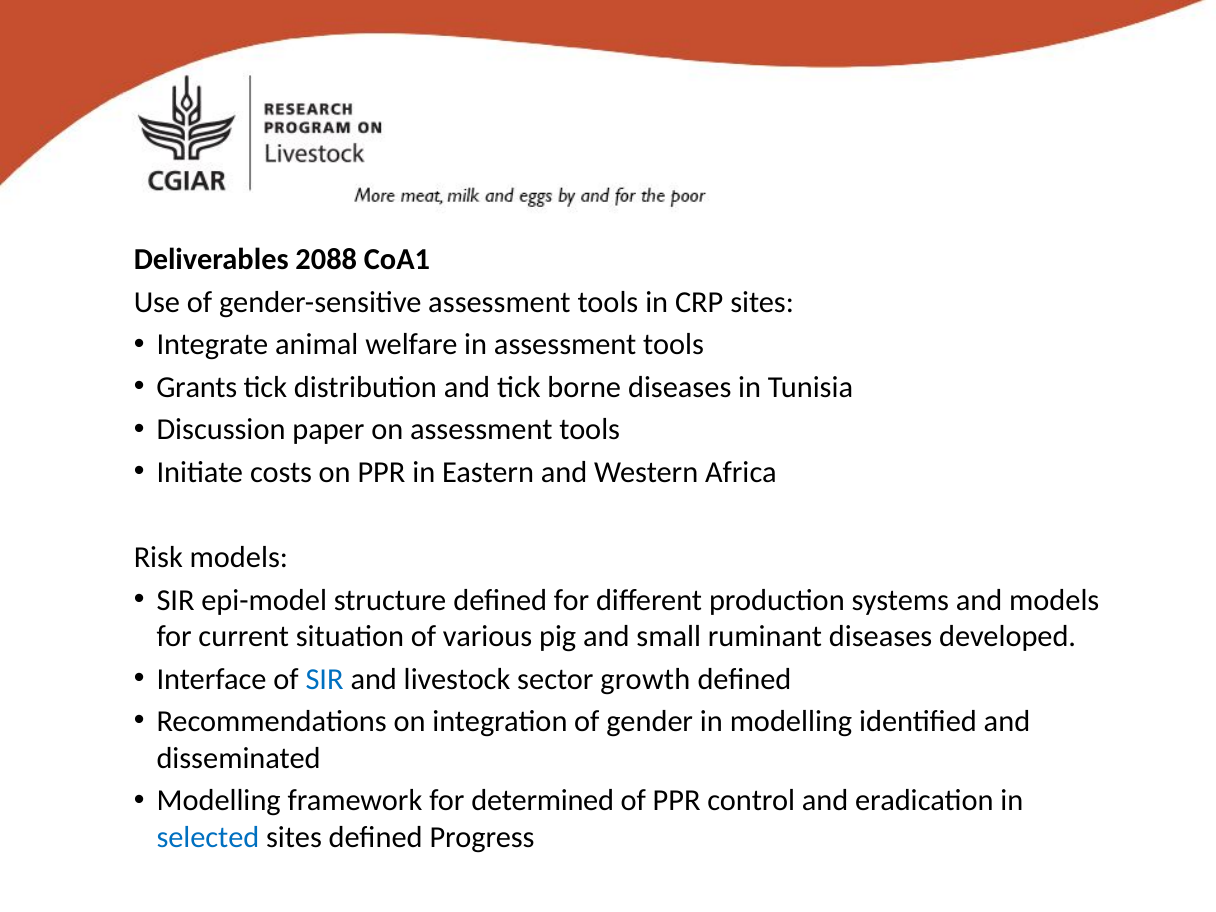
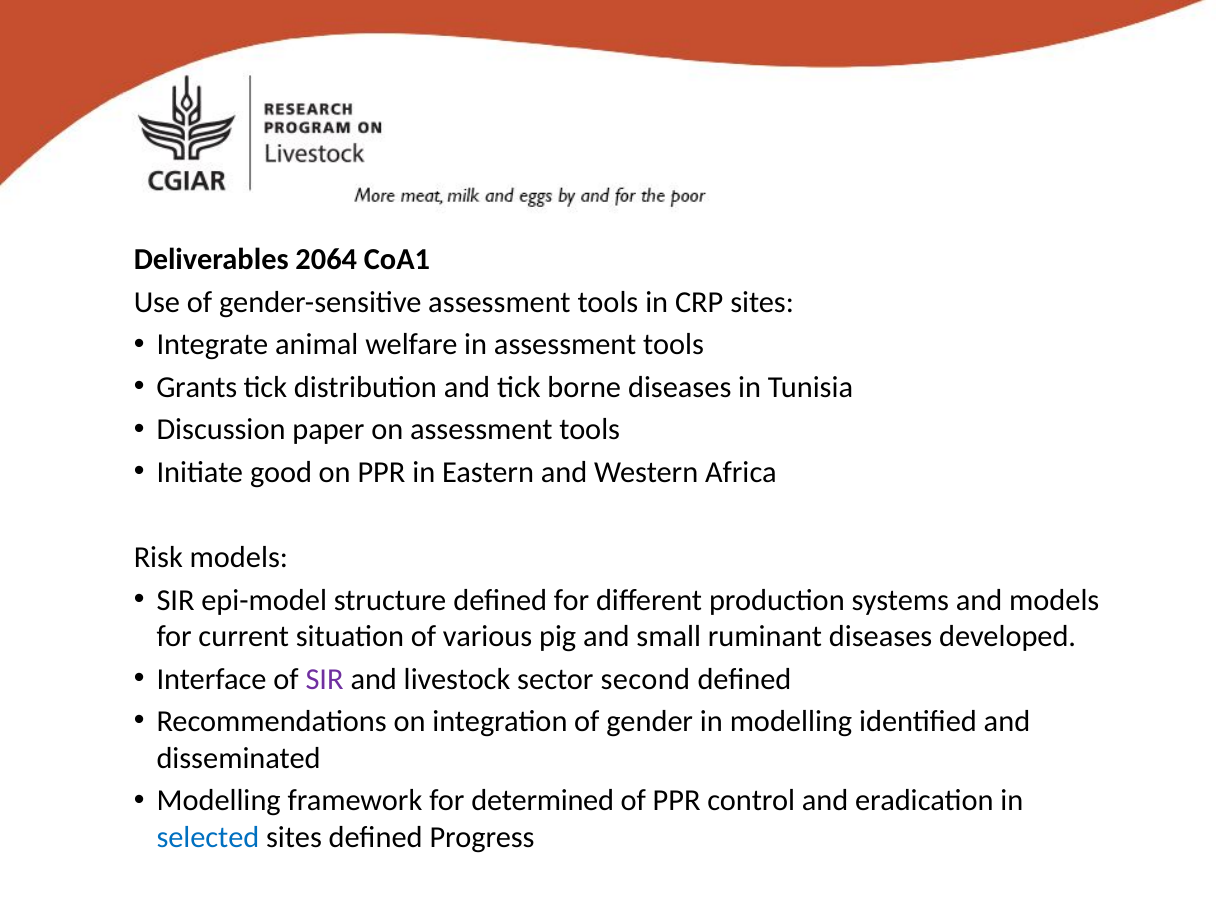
2088: 2088 -> 2064
costs: costs -> good
SIR at (325, 679) colour: blue -> purple
growth: growth -> second
